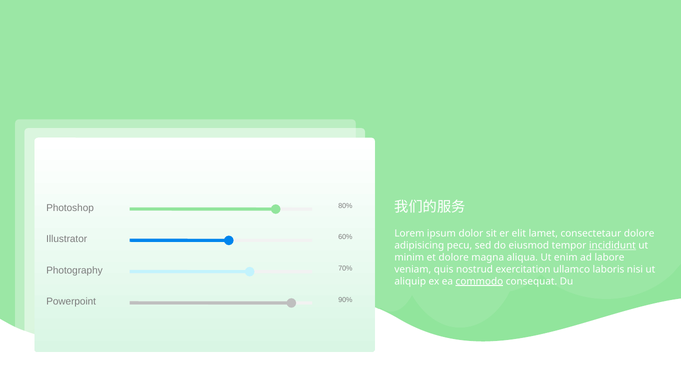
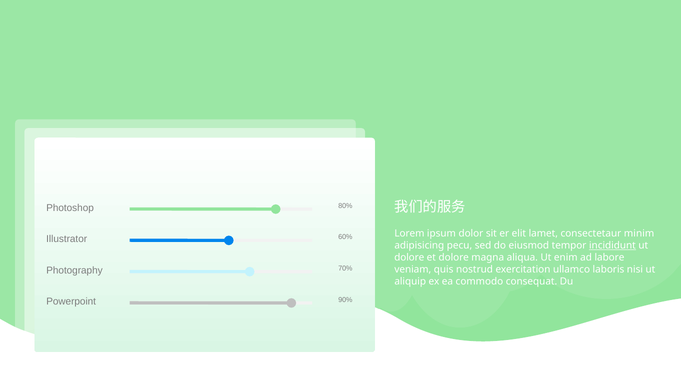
consectetaur dolore: dolore -> minim
minim at (409, 257): minim -> dolore
commodo underline: present -> none
